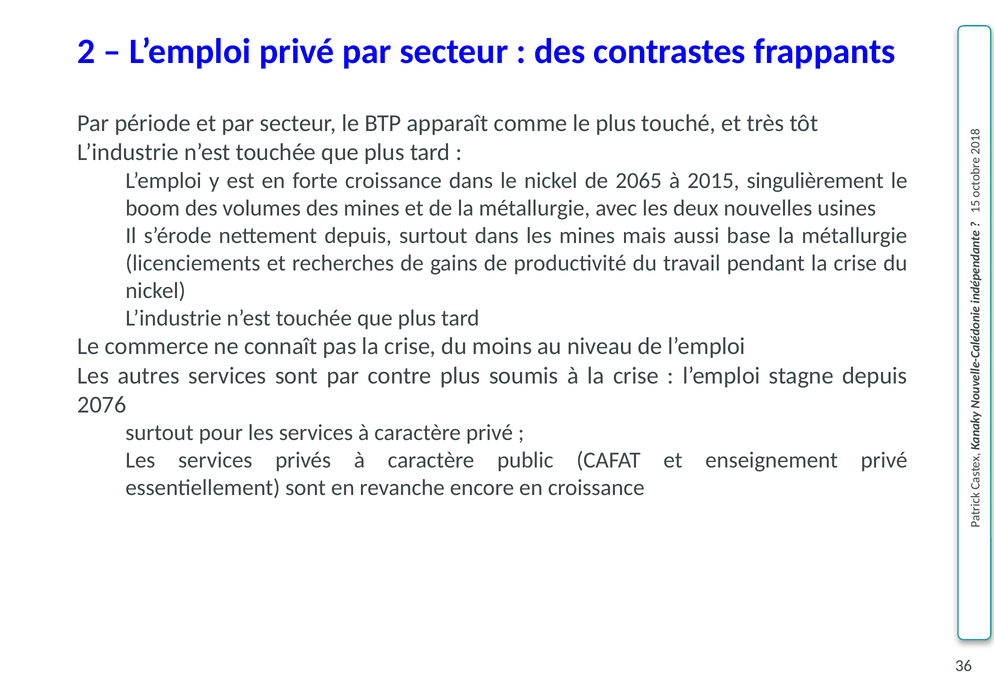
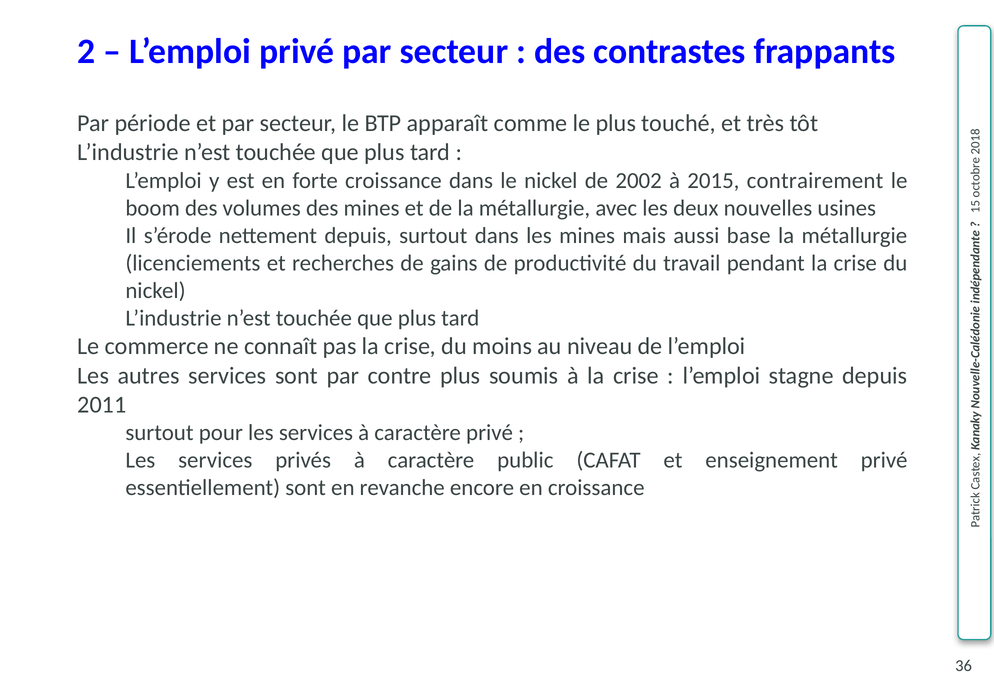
2065: 2065 -> 2002
singulièrement: singulièrement -> contrairement
2076: 2076 -> 2011
